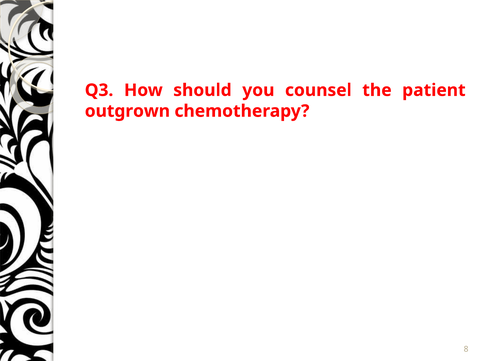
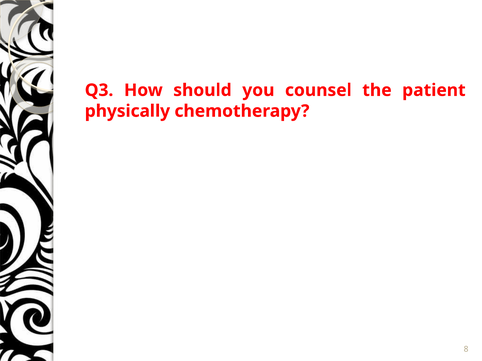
outgrown: outgrown -> physically
